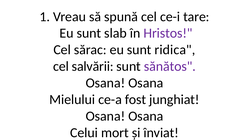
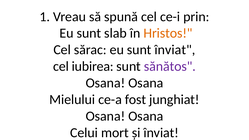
tare: tare -> prin
Hristos colour: purple -> orange
sunt ridica: ridica -> înviat
salvării: salvării -> iubirea
